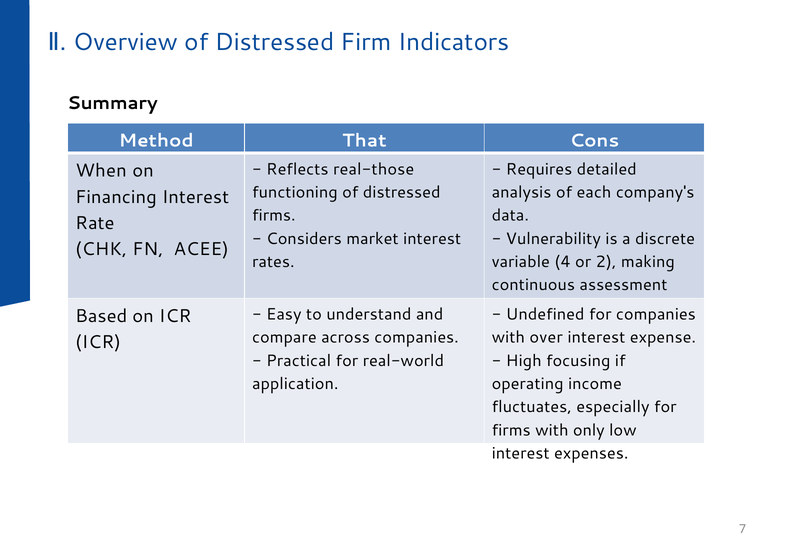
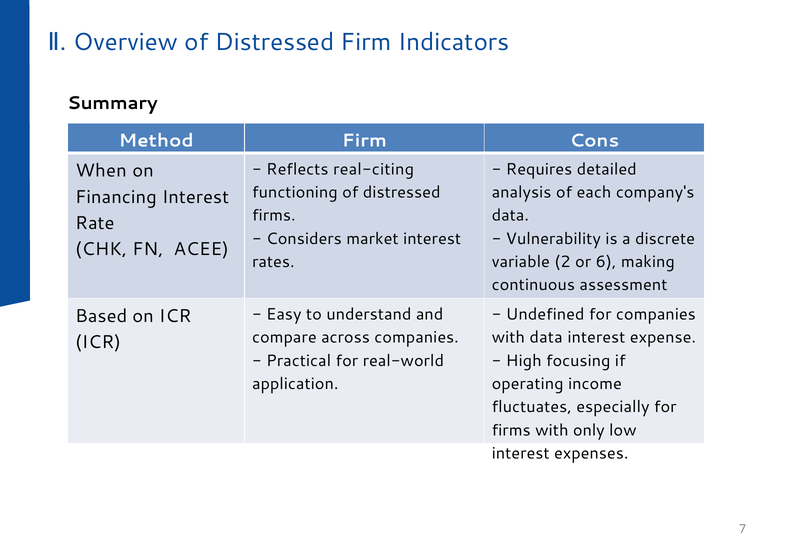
Method That: That -> Firm
real-those: real-those -> real-citing
4: 4 -> 2
2: 2 -> 6
with over: over -> data
